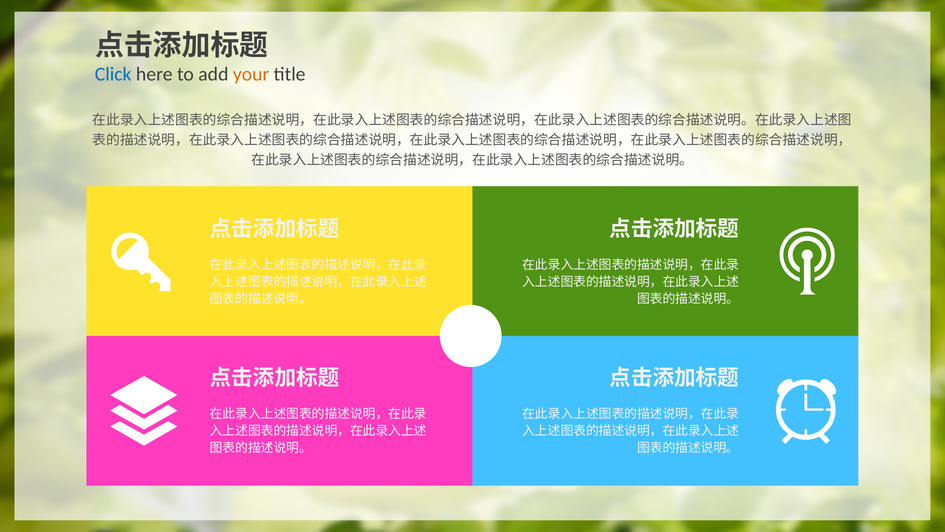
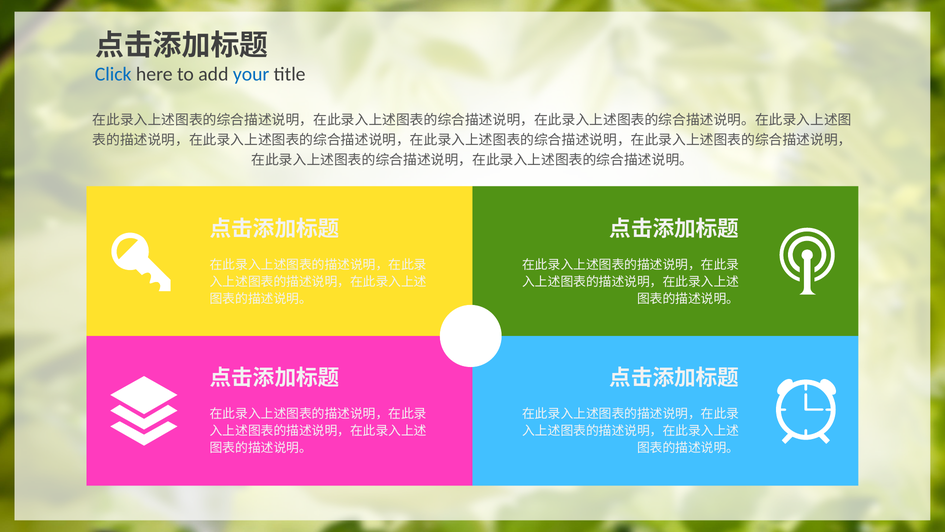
your colour: orange -> blue
